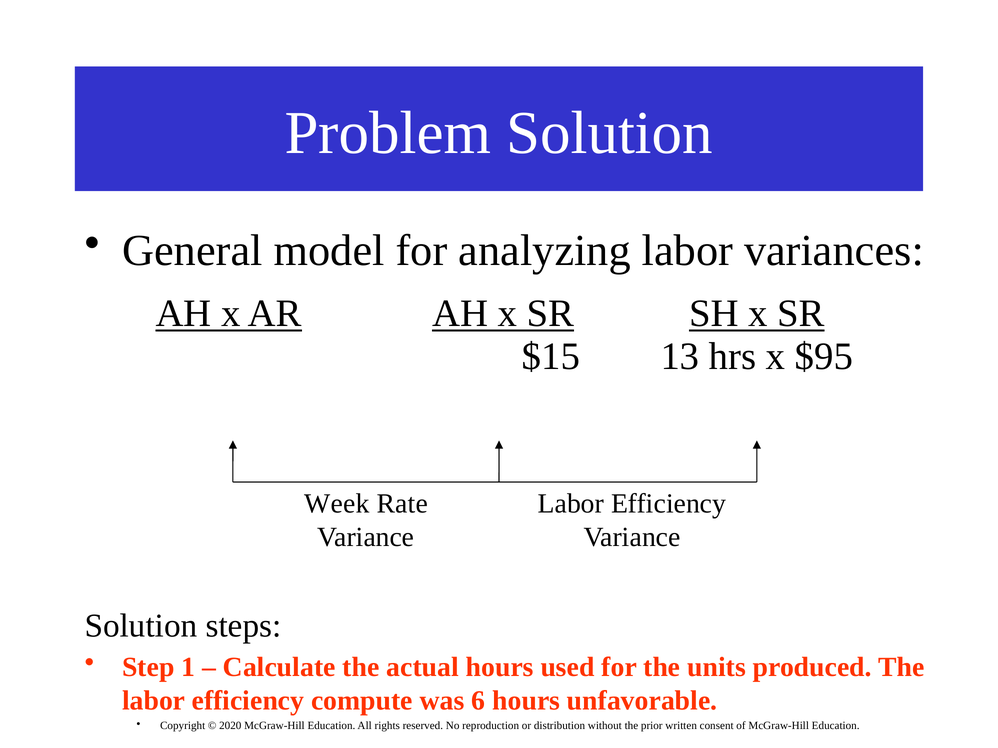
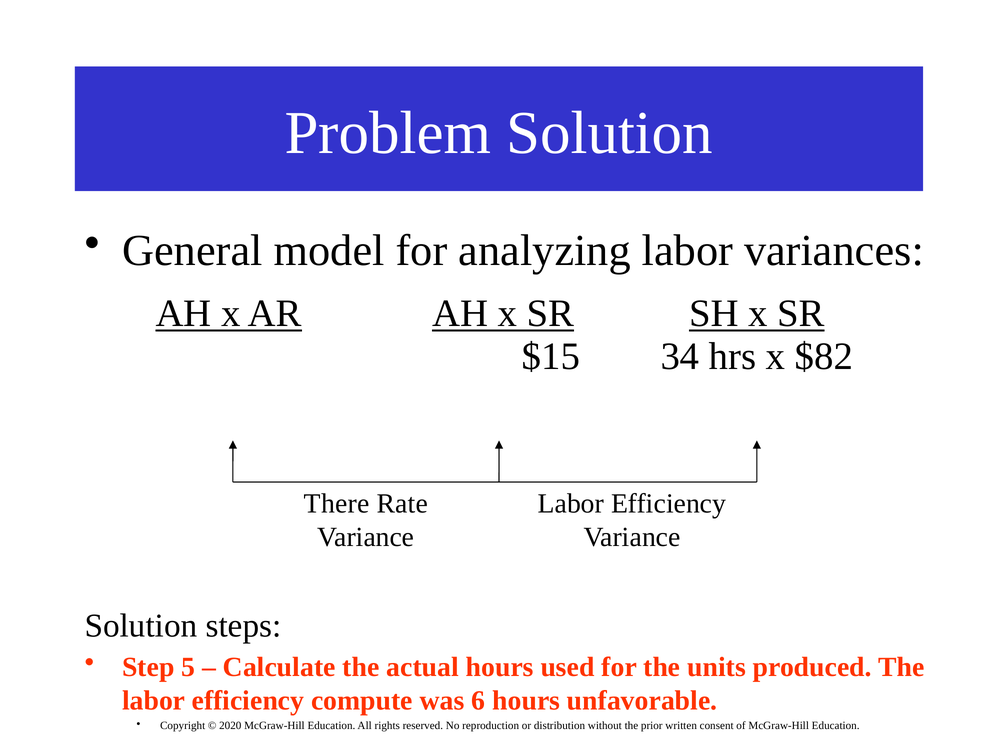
13: 13 -> 34
$95: $95 -> $82
Week: Week -> There
1: 1 -> 5
